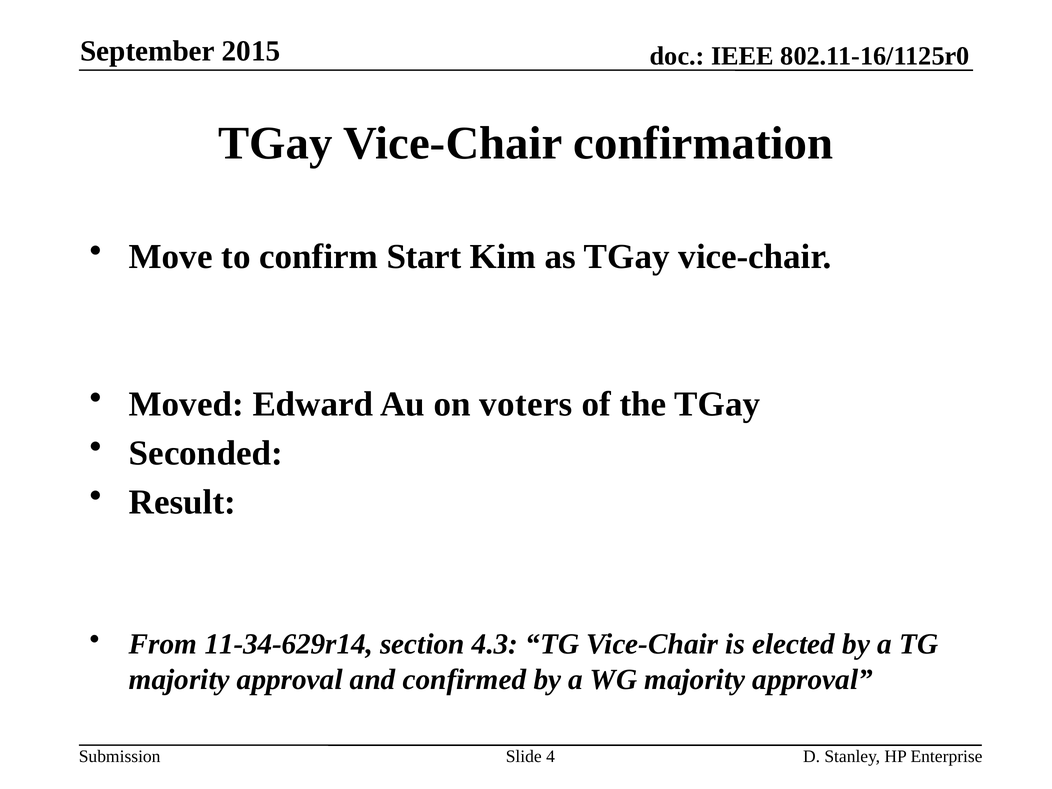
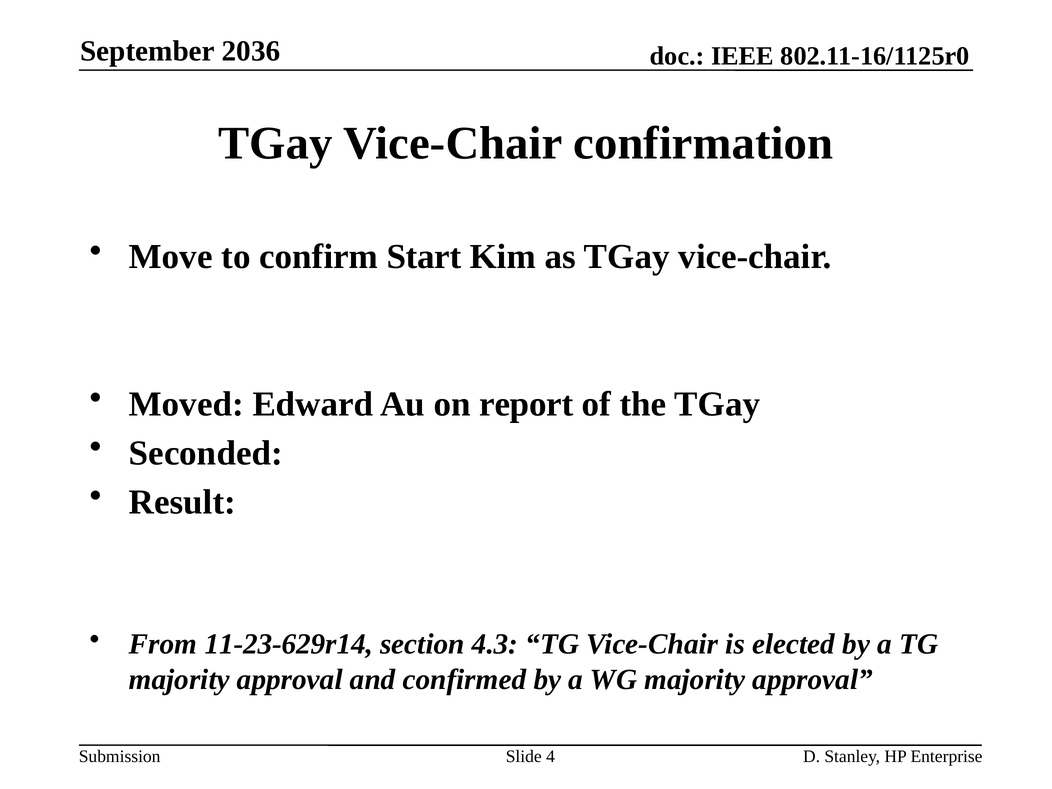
2015: 2015 -> 2036
voters: voters -> report
11-34-629r14: 11-34-629r14 -> 11-23-629r14
